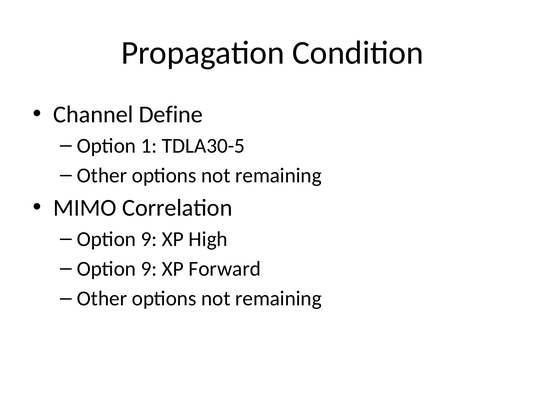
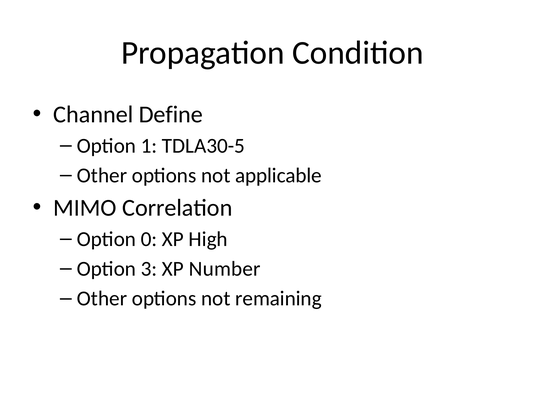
remaining at (278, 175): remaining -> applicable
9 at (149, 239): 9 -> 0
9 at (149, 269): 9 -> 3
Forward: Forward -> Number
